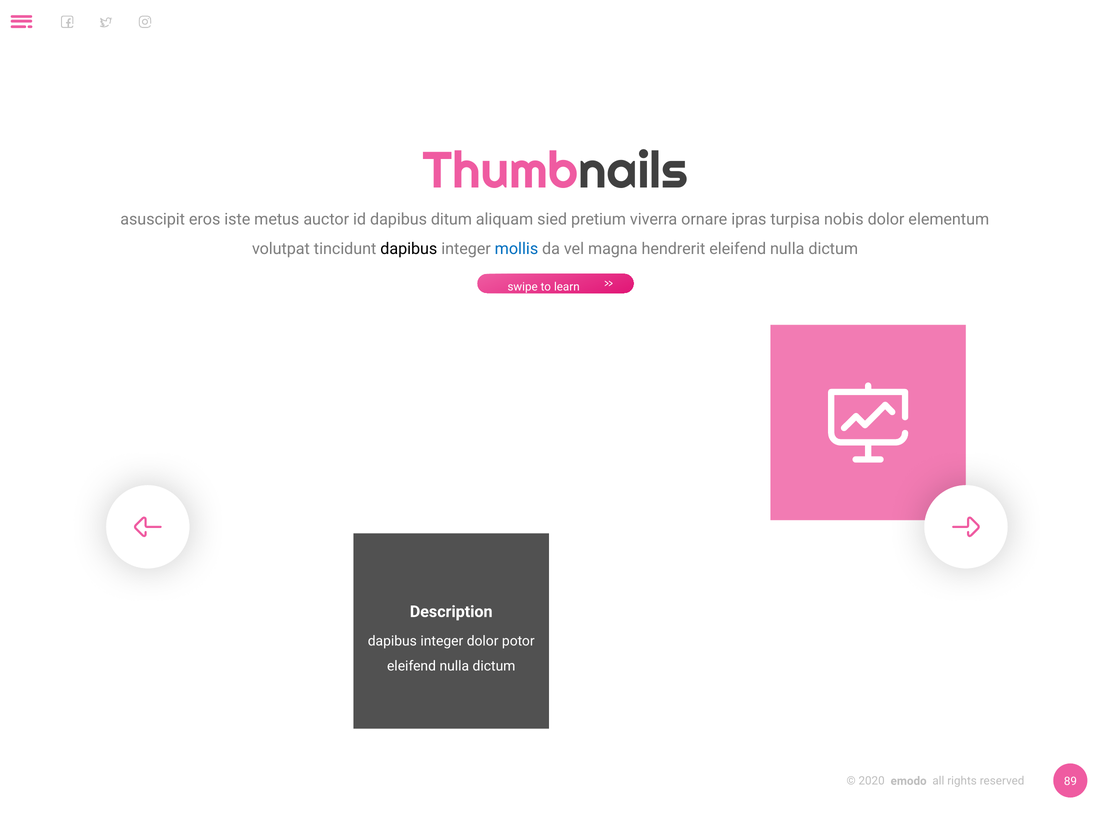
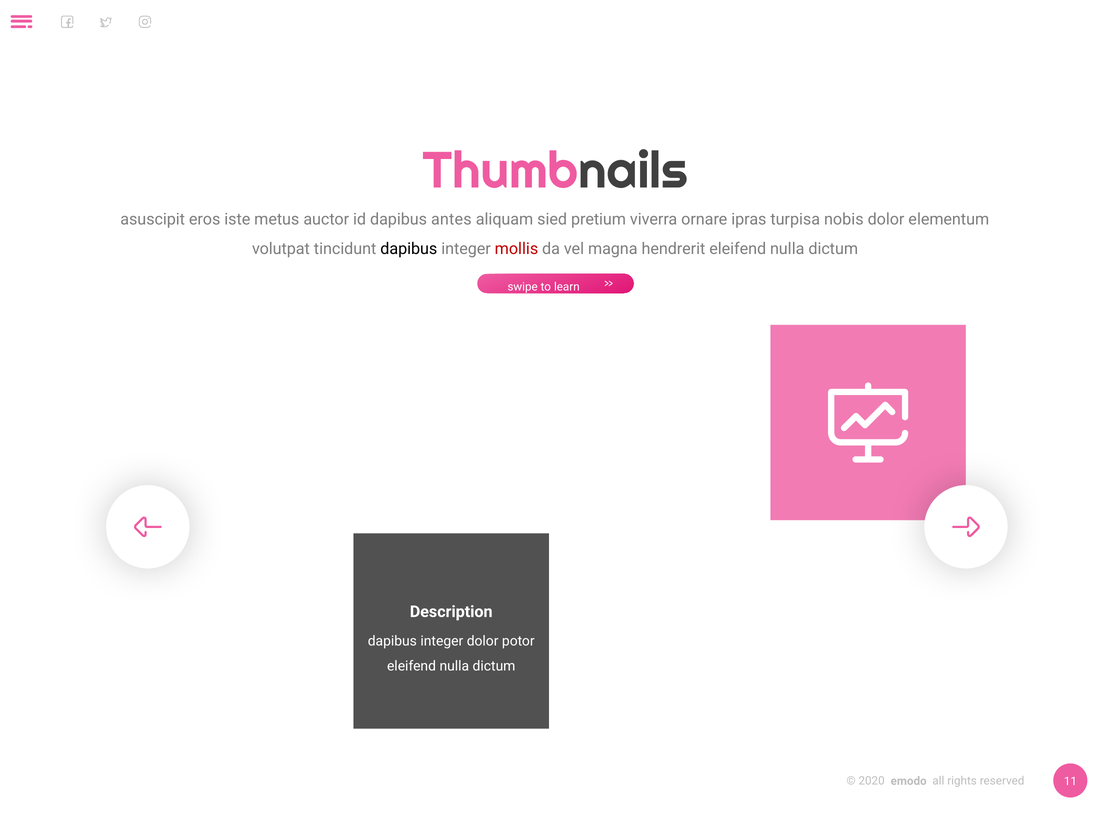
ditum: ditum -> antes
mollis colour: blue -> red
89: 89 -> 11
